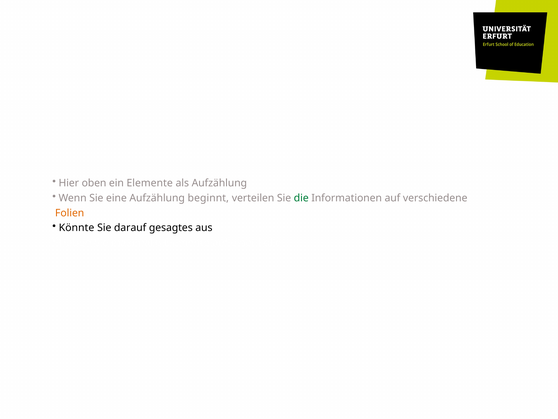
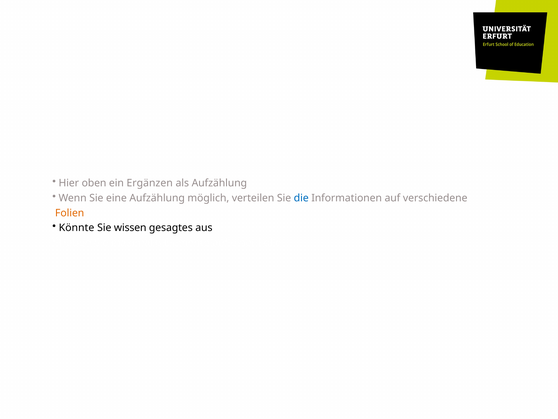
ein Elemente: Elemente -> Ergänzen
beginnt: beginnt -> möglich
die colour: green -> blue
darauf: darauf -> wissen
